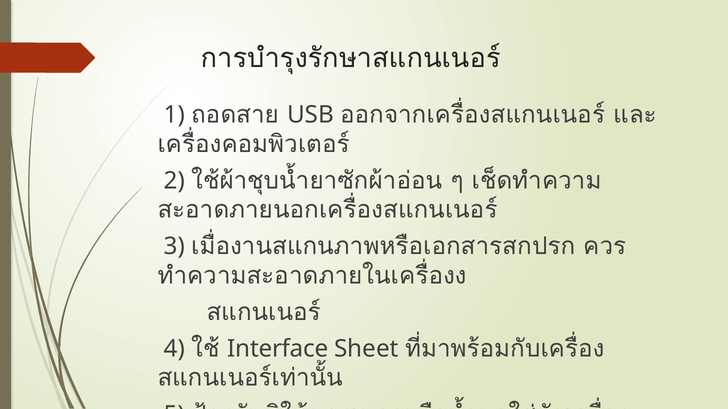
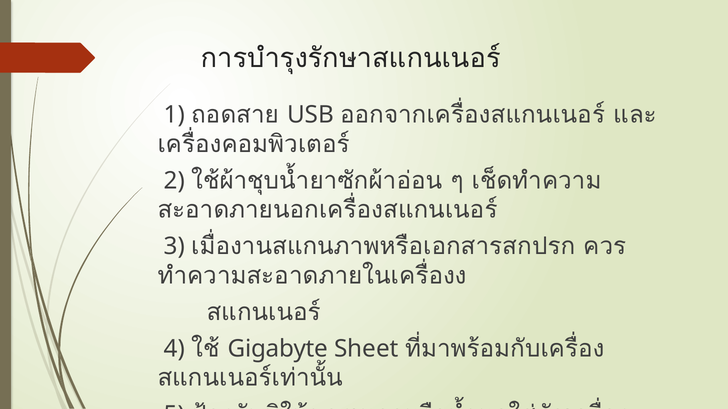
Interface: Interface -> Gigabyte
